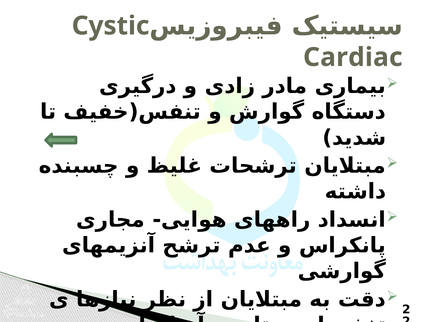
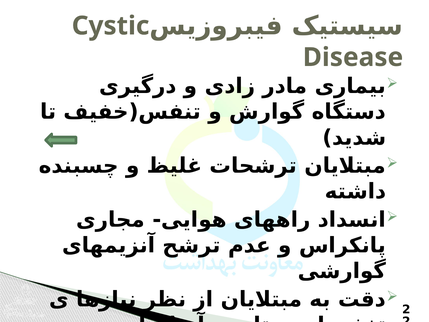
Cardiac: Cardiac -> Disease
